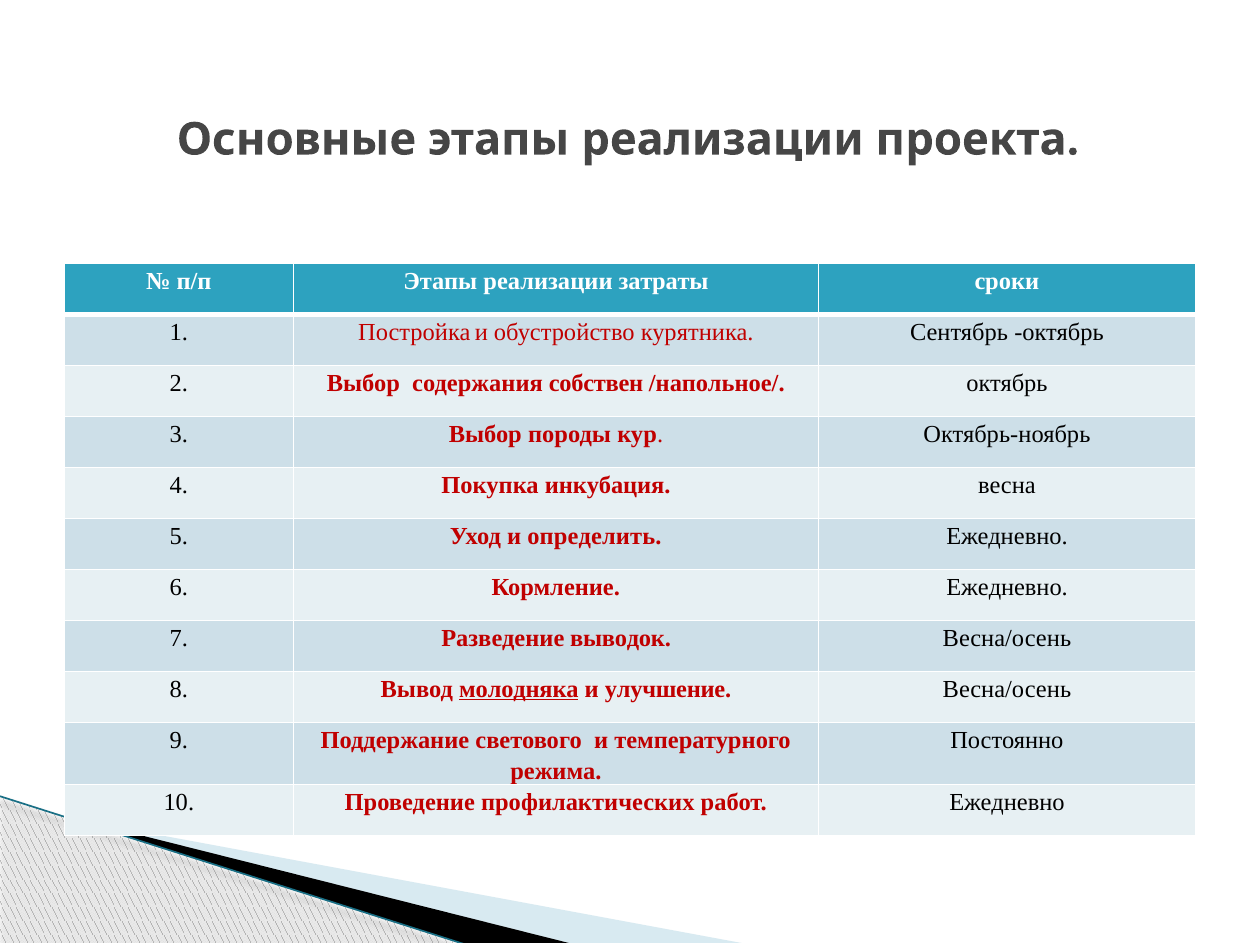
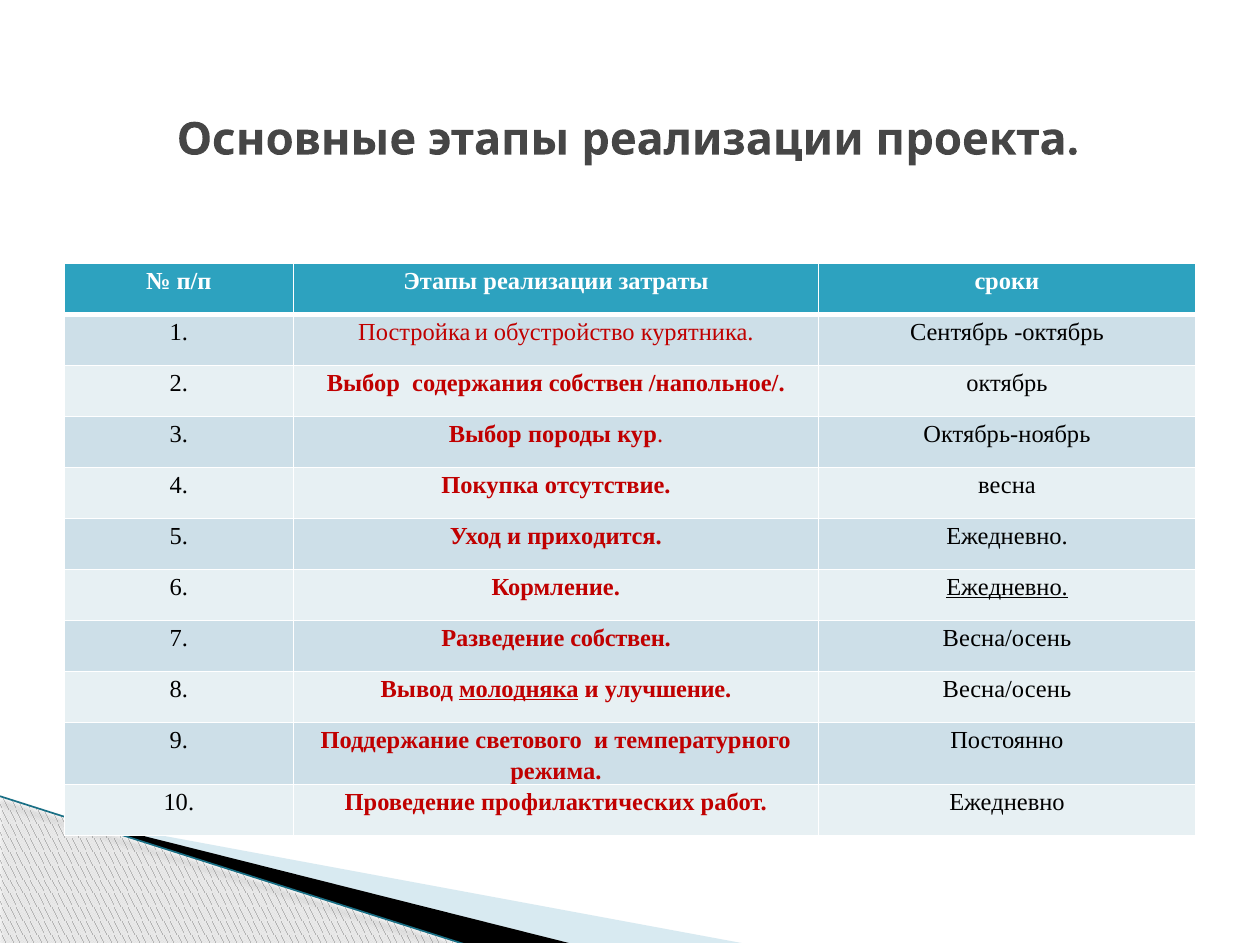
инкубация: инкубация -> отсутствие
определить: определить -> приходится
Ежедневно at (1007, 587) underline: none -> present
Разведение выводок: выводок -> собствен
